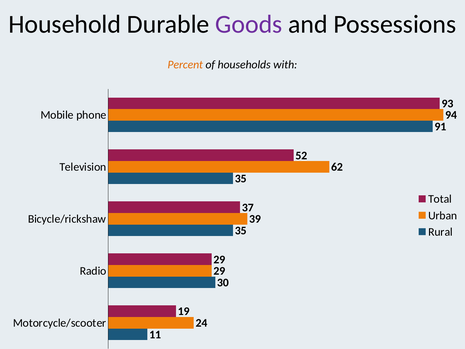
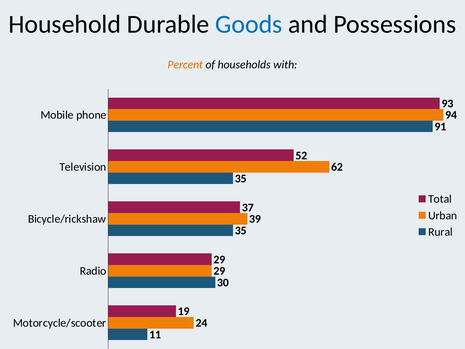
Goods colour: purple -> blue
